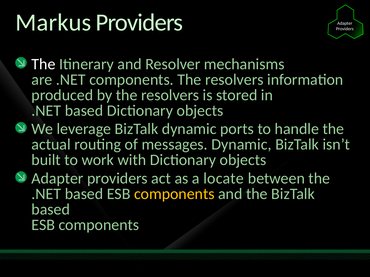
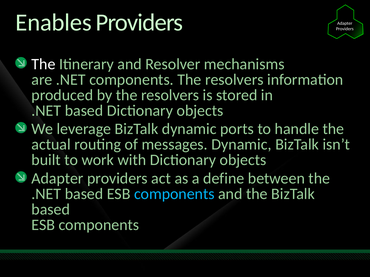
Markus: Markus -> Enables
locate: locate -> define
components at (174, 194) colour: yellow -> light blue
